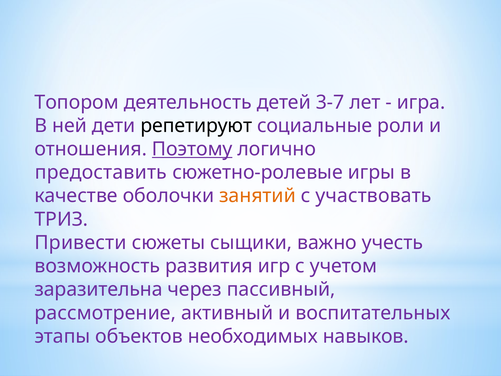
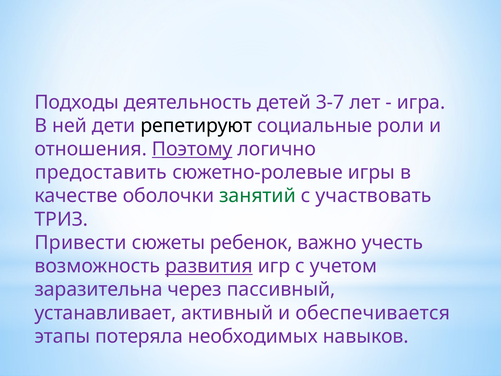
Топором: Топором -> Подходы
занятий colour: orange -> green
сыщики: сыщики -> ребенок
развития underline: none -> present
рассмотрение: рассмотрение -> устанавливает
воспитательных: воспитательных -> обеспечивается
объектов: объектов -> потеряла
